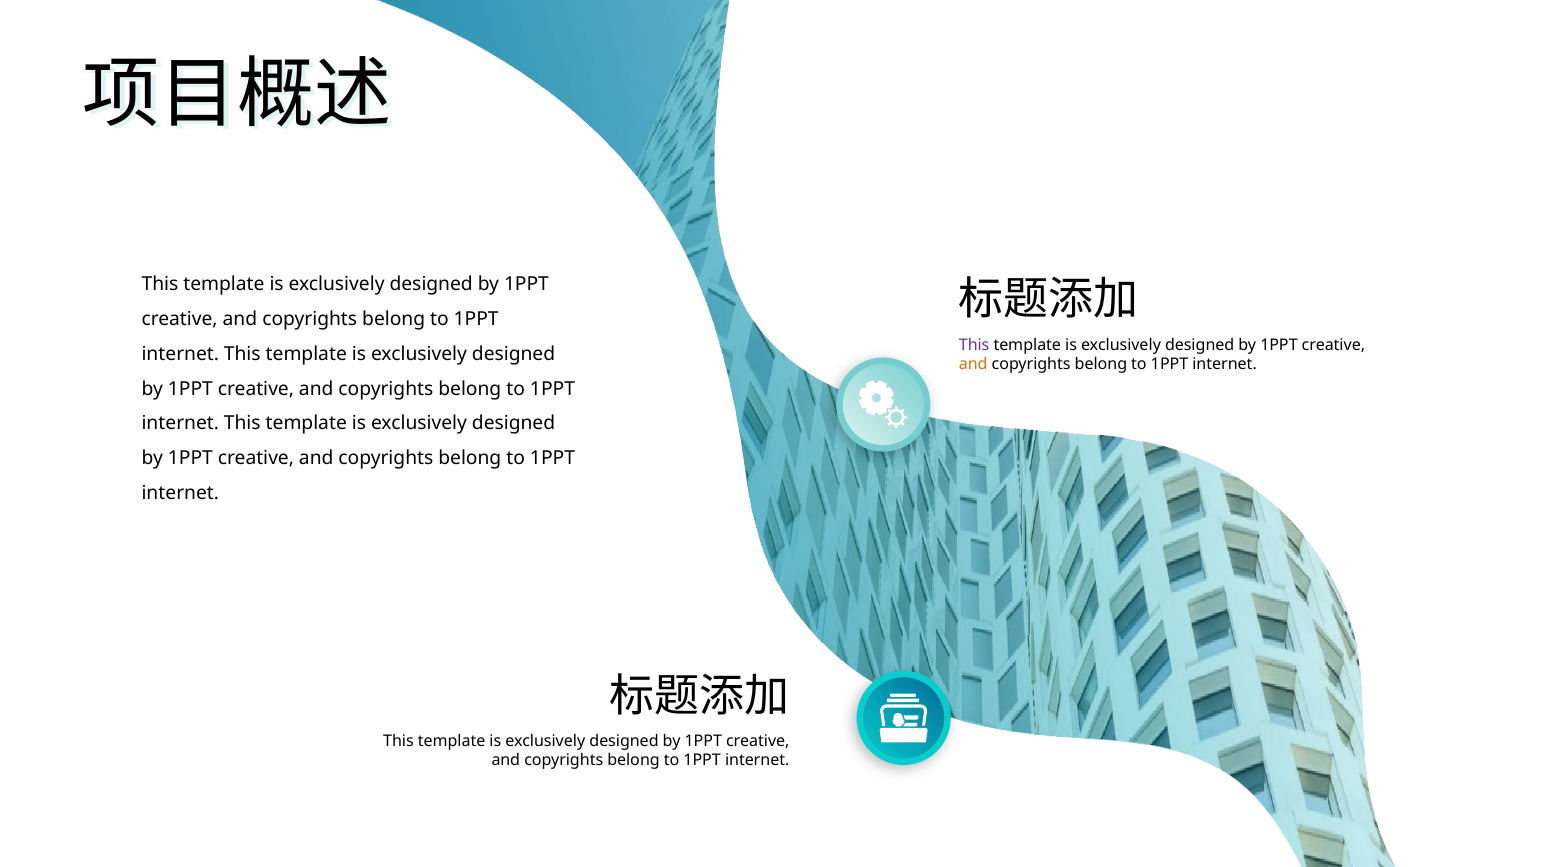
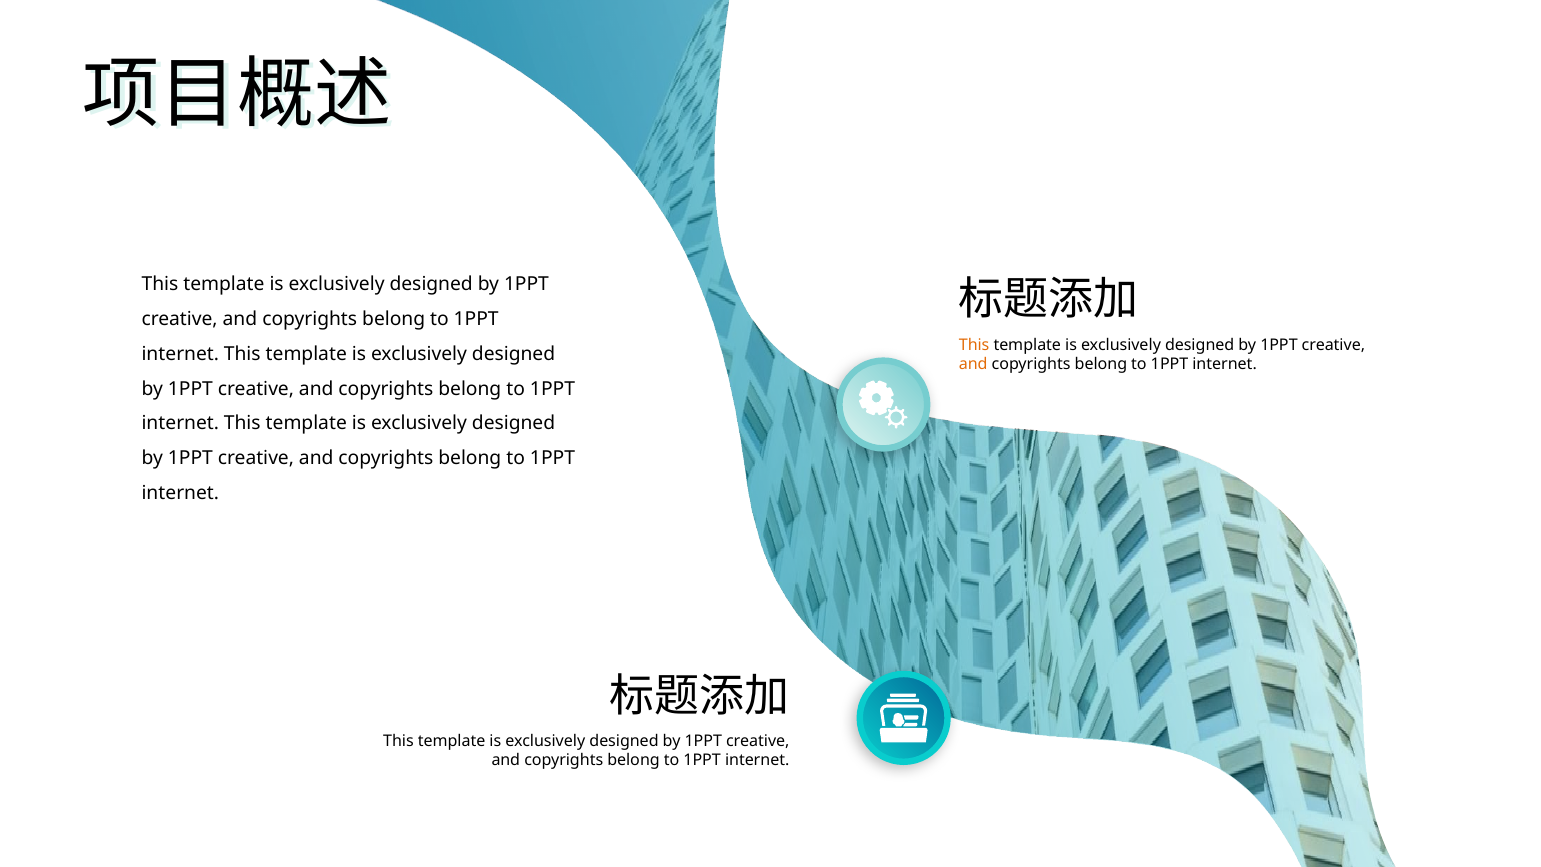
This at (974, 345) colour: purple -> orange
